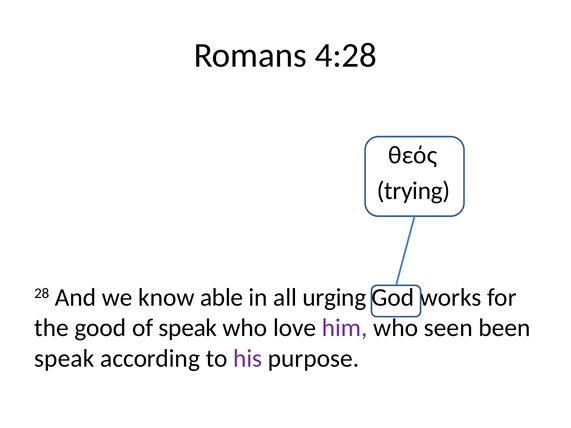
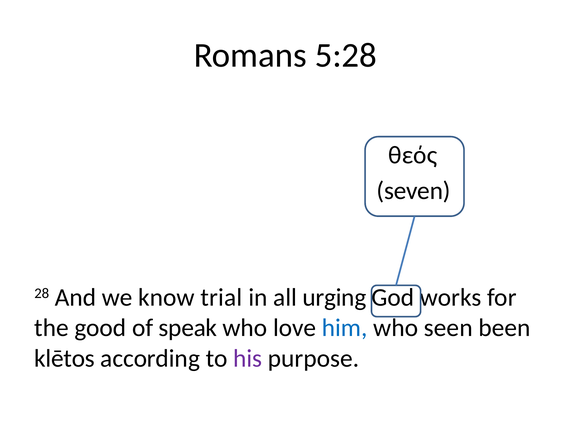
4:28: 4:28 -> 5:28
trying: trying -> seven
able: able -> trial
him colour: purple -> blue
speak at (64, 359): speak -> klētos
